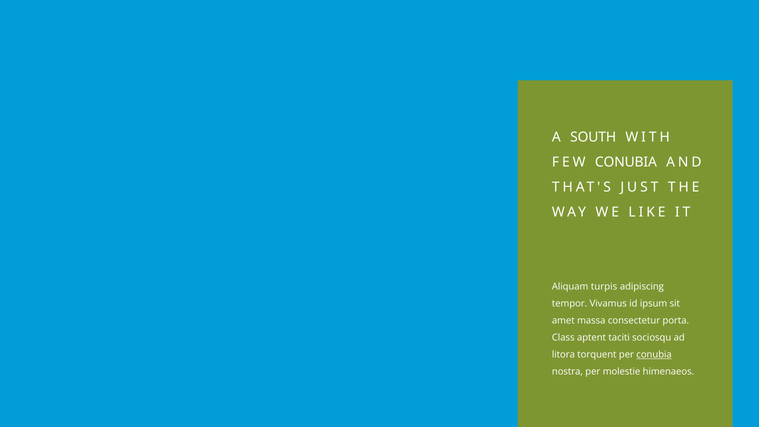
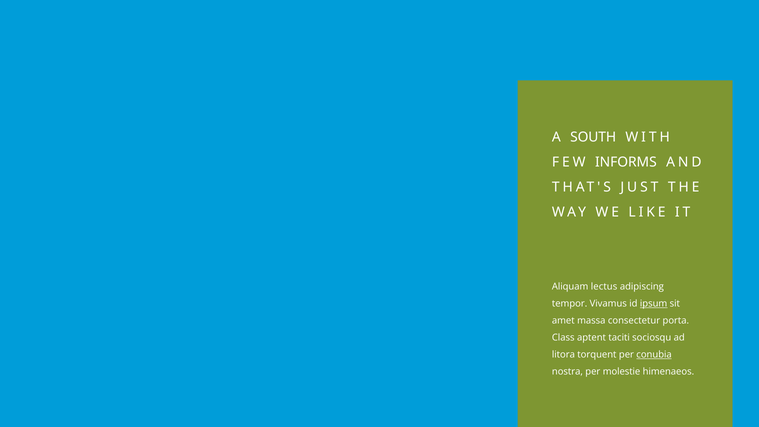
FEW CONUBIA: CONUBIA -> INFORMS
turpis: turpis -> lectus
ipsum underline: none -> present
